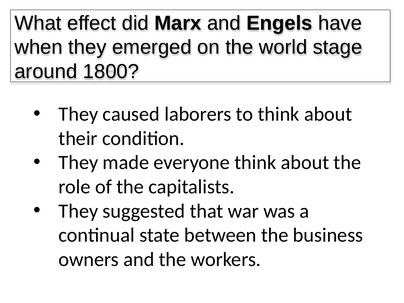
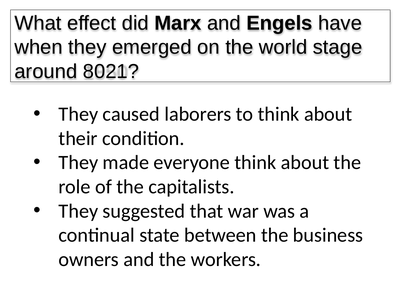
1800: 1800 -> 8021
